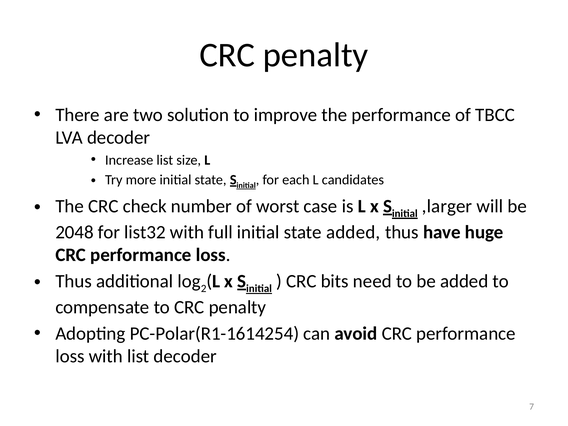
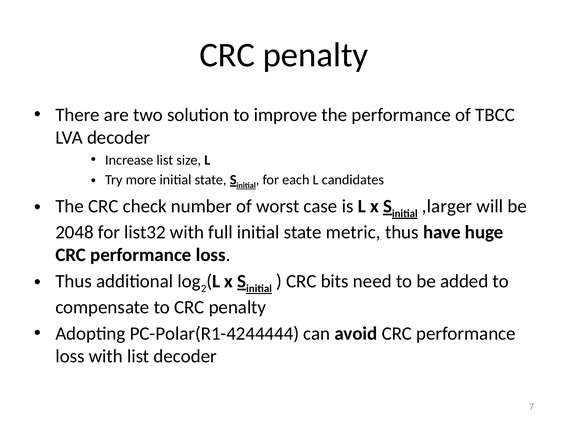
state added: added -> metric
PC-Polar(R1-1614254: PC-Polar(R1-1614254 -> PC-Polar(R1-4244444
